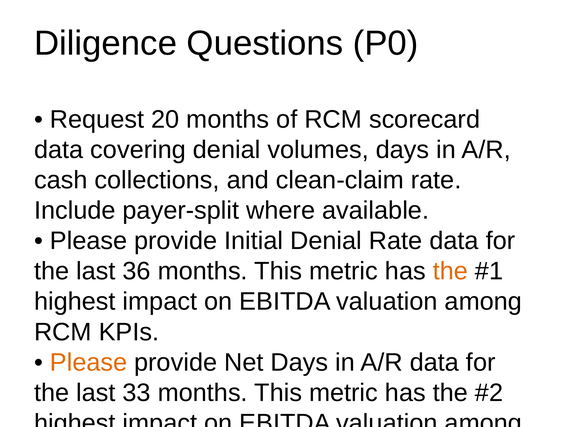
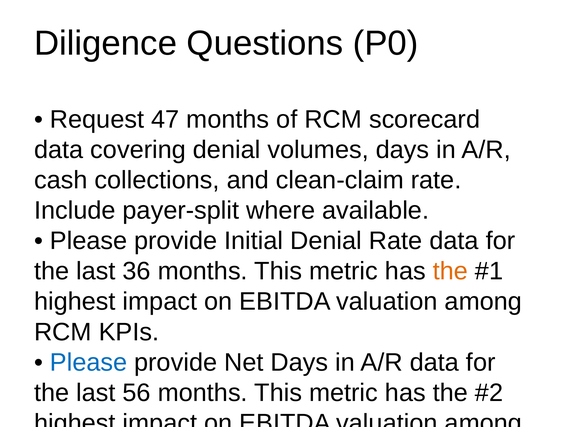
20: 20 -> 47
Please at (89, 362) colour: orange -> blue
33: 33 -> 56
